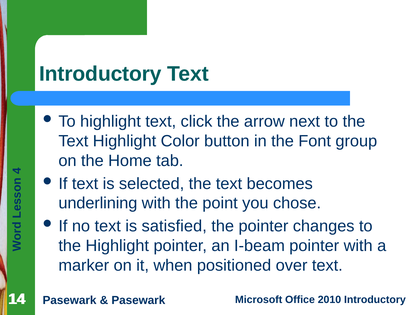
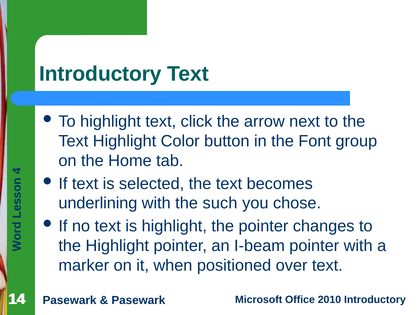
point: point -> such
is satisfied: satisfied -> highlight
